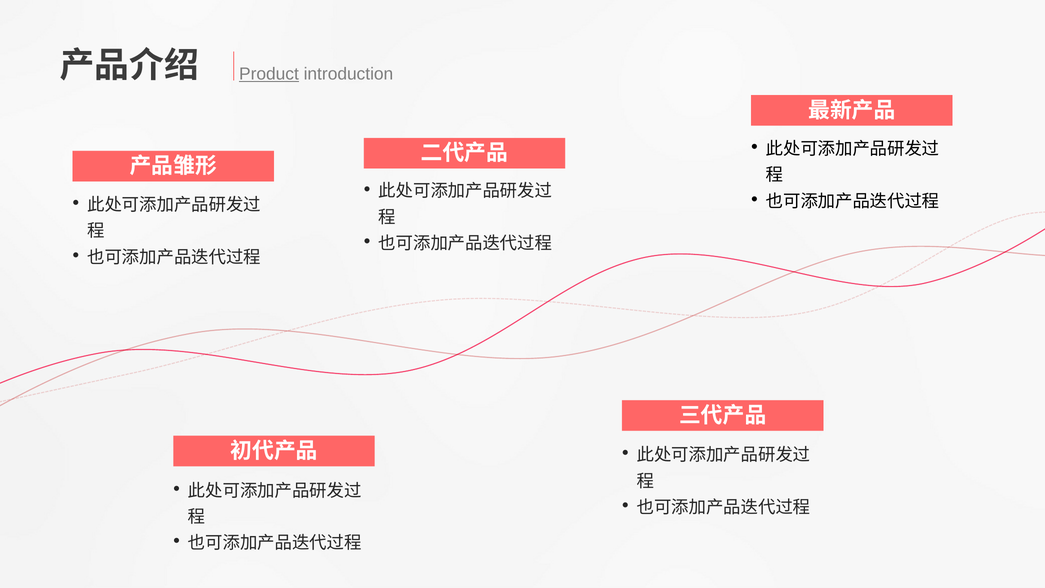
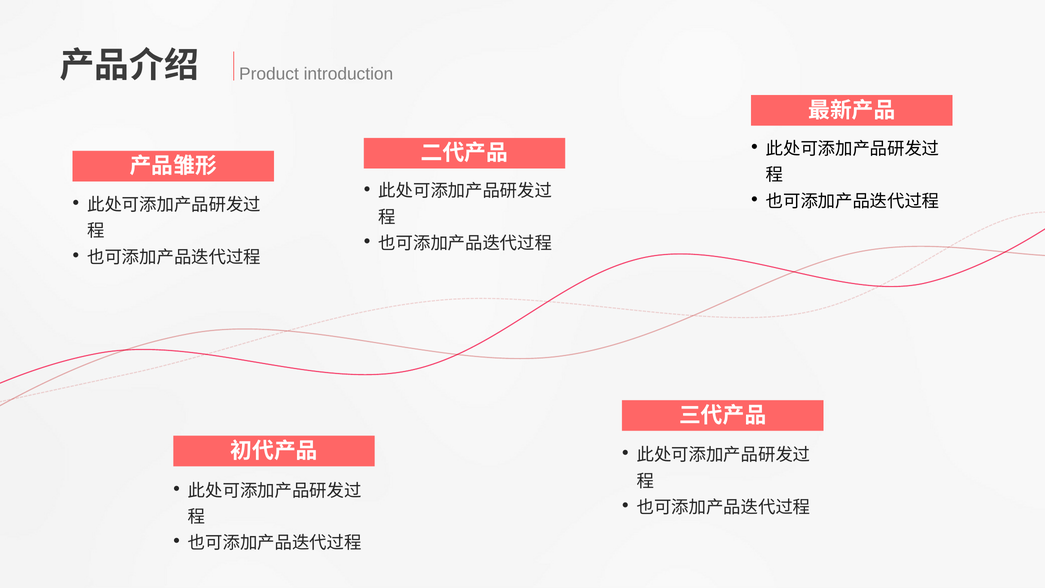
Product underline: present -> none
